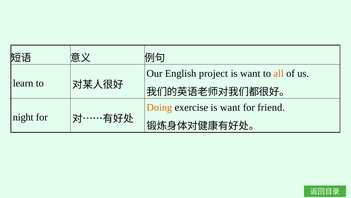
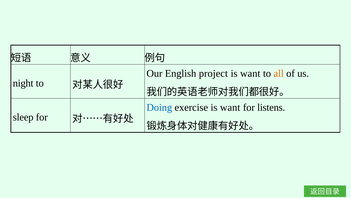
learn: learn -> night
Doing colour: orange -> blue
friend: friend -> listens
night: night -> sleep
